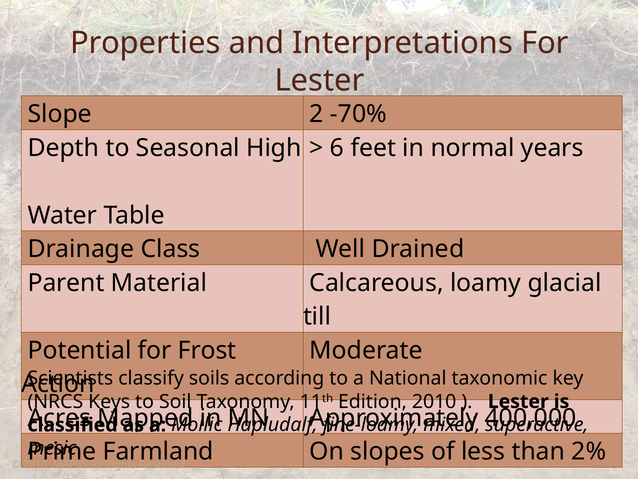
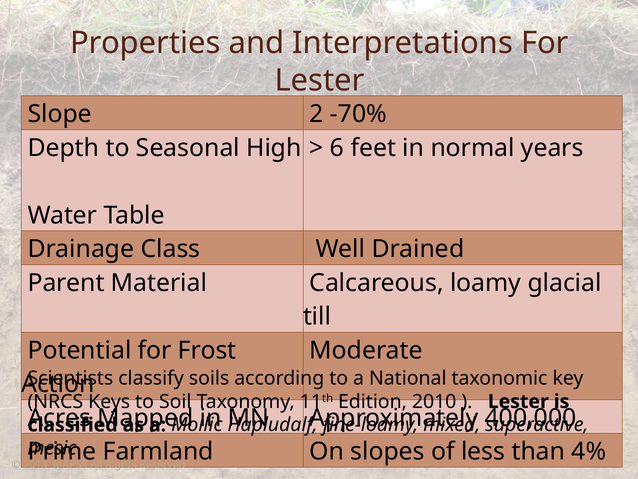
2%: 2% -> 4%
